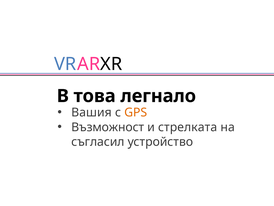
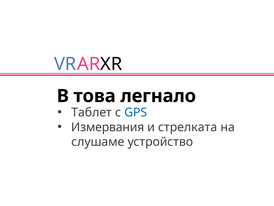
Вашия: Вашия -> Таблет
GPS colour: orange -> blue
Възможност: Възможност -> Измервания
съгласил: съгласил -> слушаме
